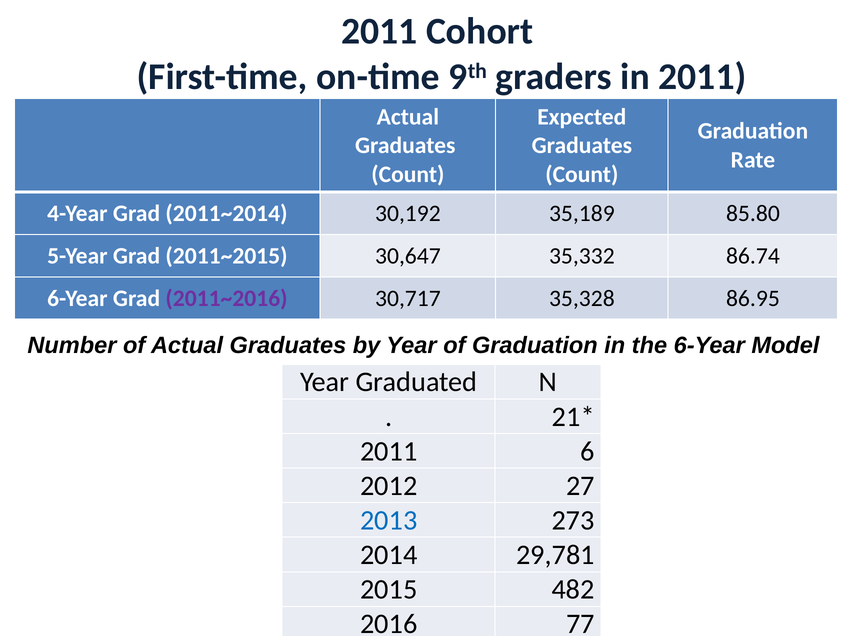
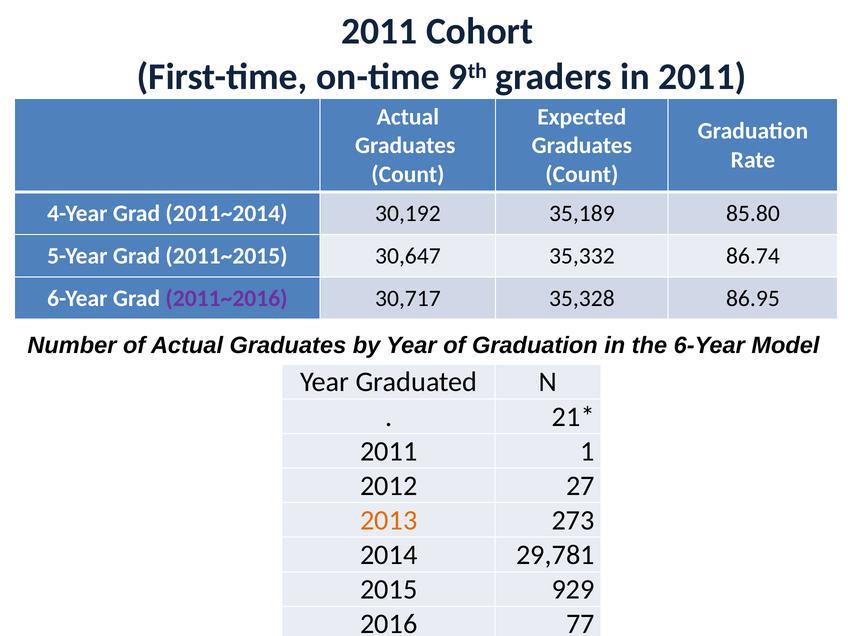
6: 6 -> 1
2013 colour: blue -> orange
482: 482 -> 929
